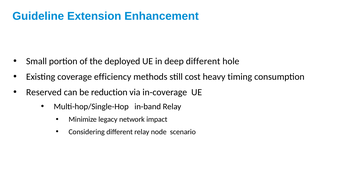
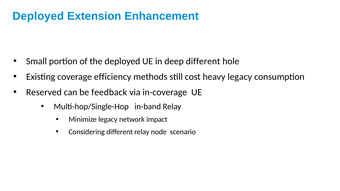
Guideline at (38, 16): Guideline -> Deployed
heavy timing: timing -> legacy
reduction: reduction -> feedback
